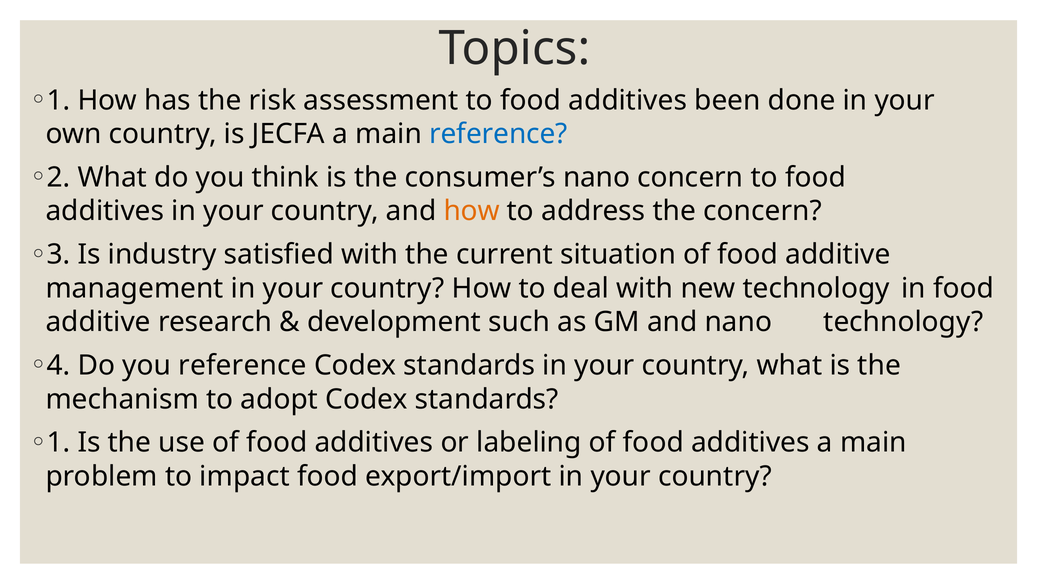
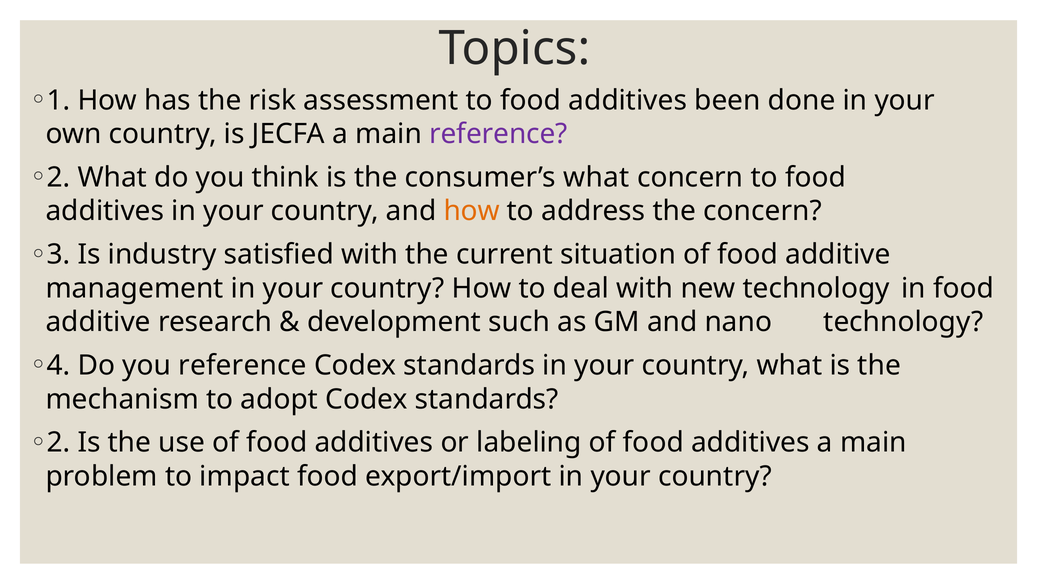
reference at (498, 134) colour: blue -> purple
consumer’s nano: nano -> what
1 at (59, 442): 1 -> 2
